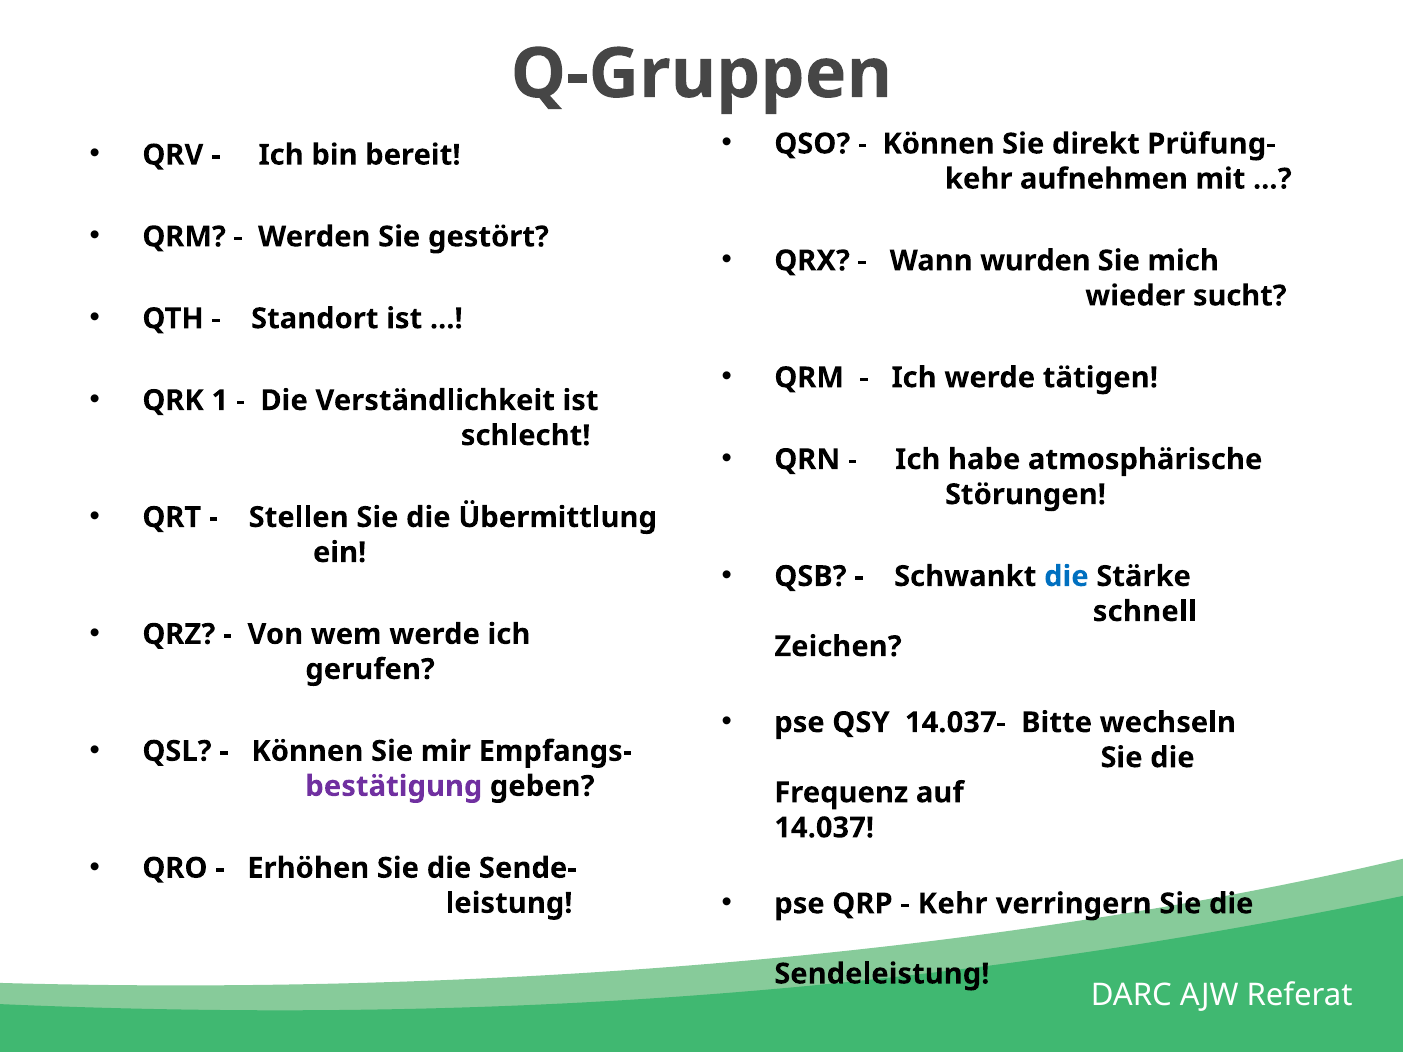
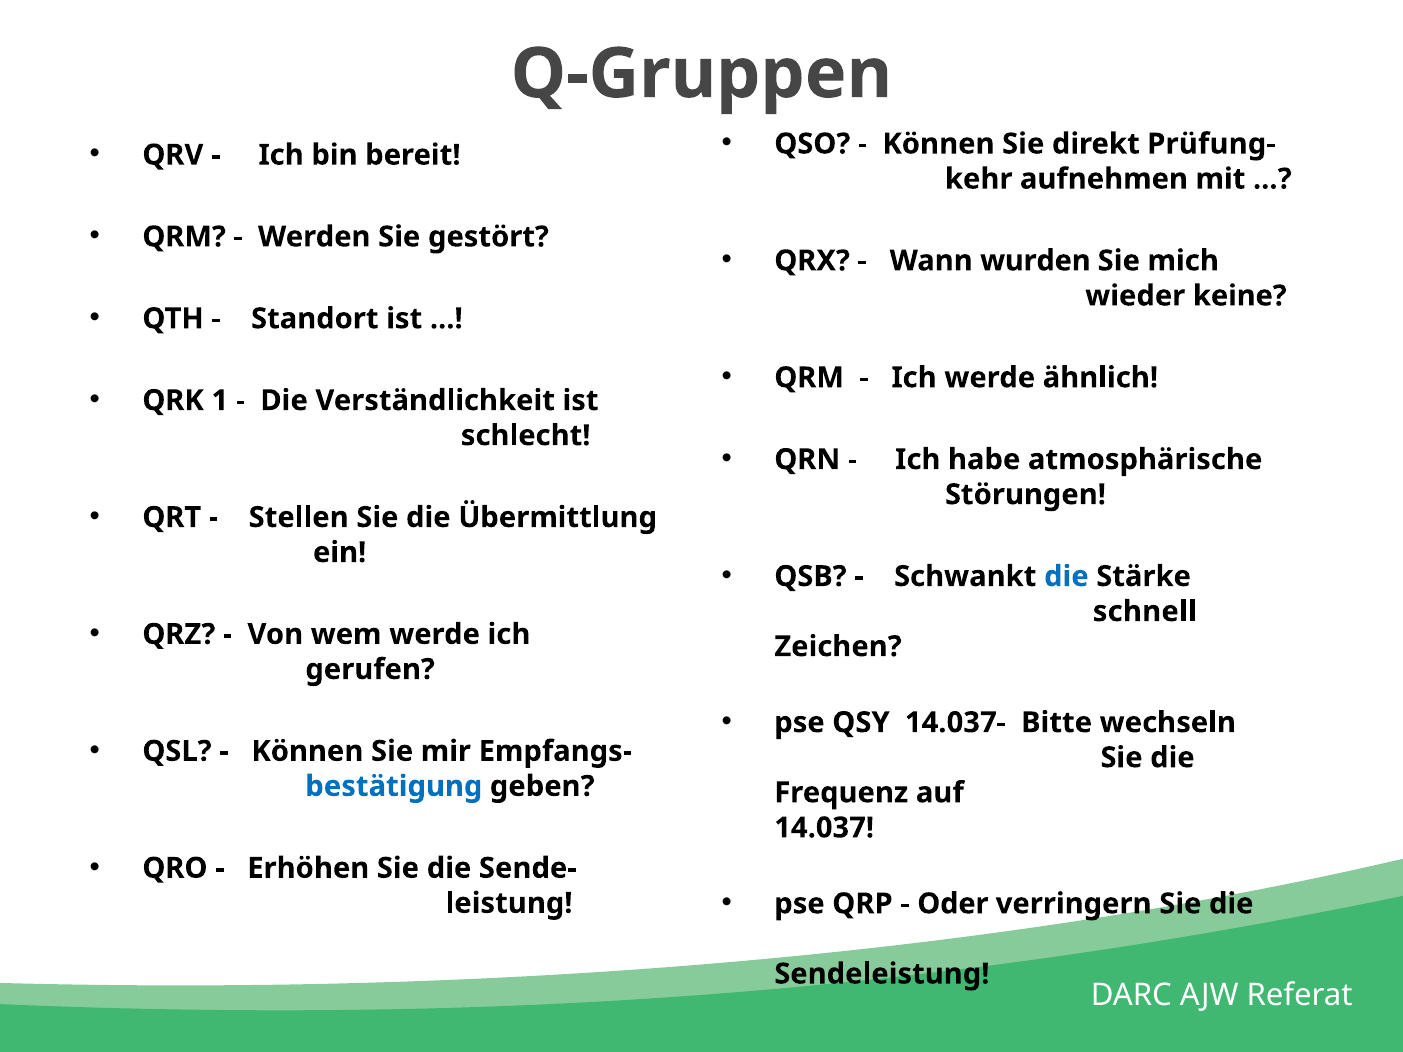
sucht: sucht -> keine
tätigen: tätigen -> ähnlich
bestätigung colour: purple -> blue
Kehr at (953, 904): Kehr -> Oder
